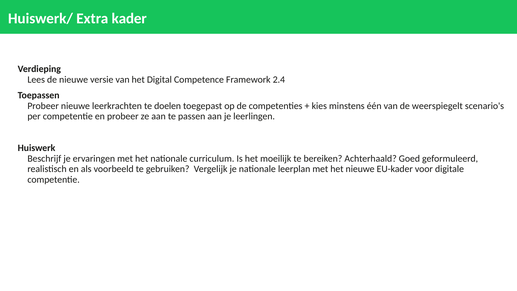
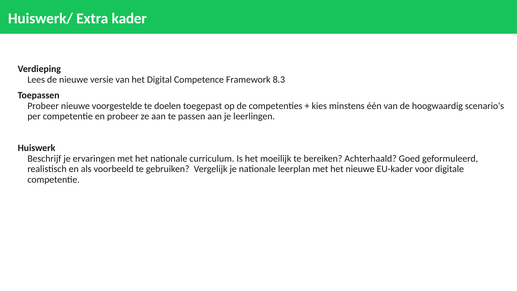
2.4: 2.4 -> 8.3
leerkrachten: leerkrachten -> voorgestelde
weerspiegelt: weerspiegelt -> hoogwaardig
